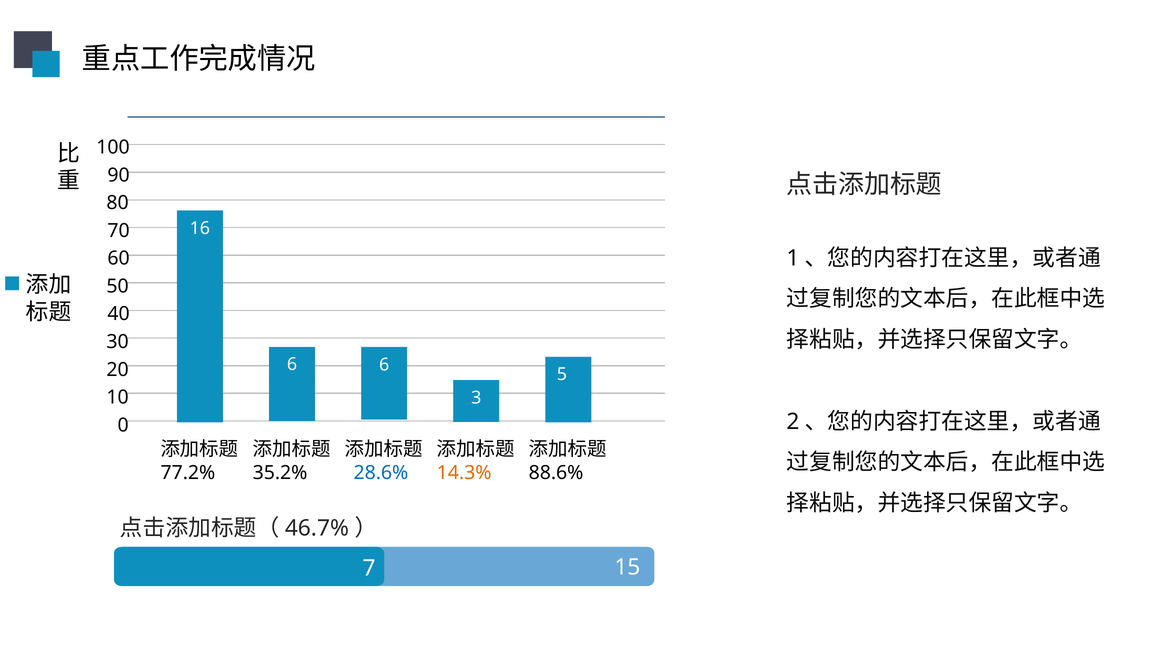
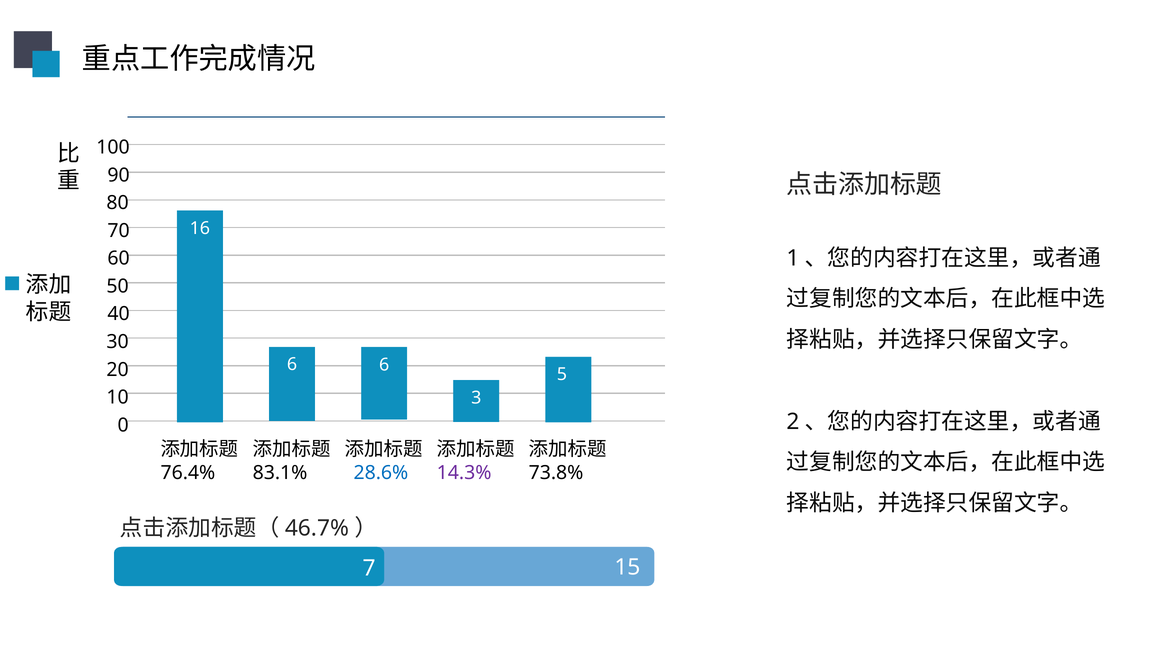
77.2%: 77.2% -> 76.4%
35.2%: 35.2% -> 83.1%
14.3% colour: orange -> purple
88.6%: 88.6% -> 73.8%
